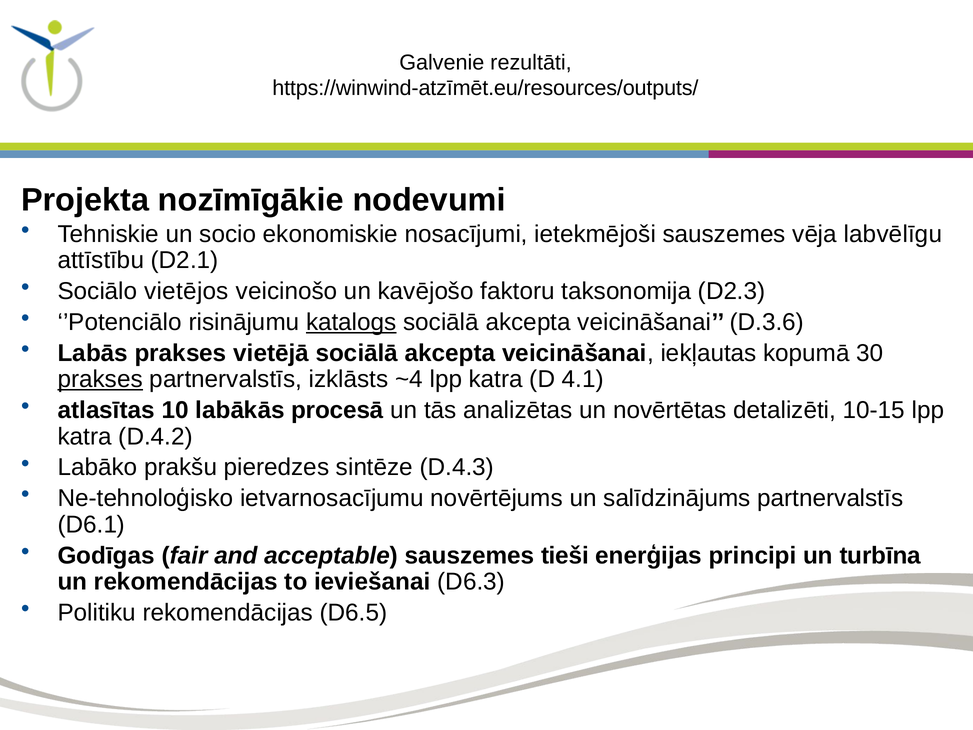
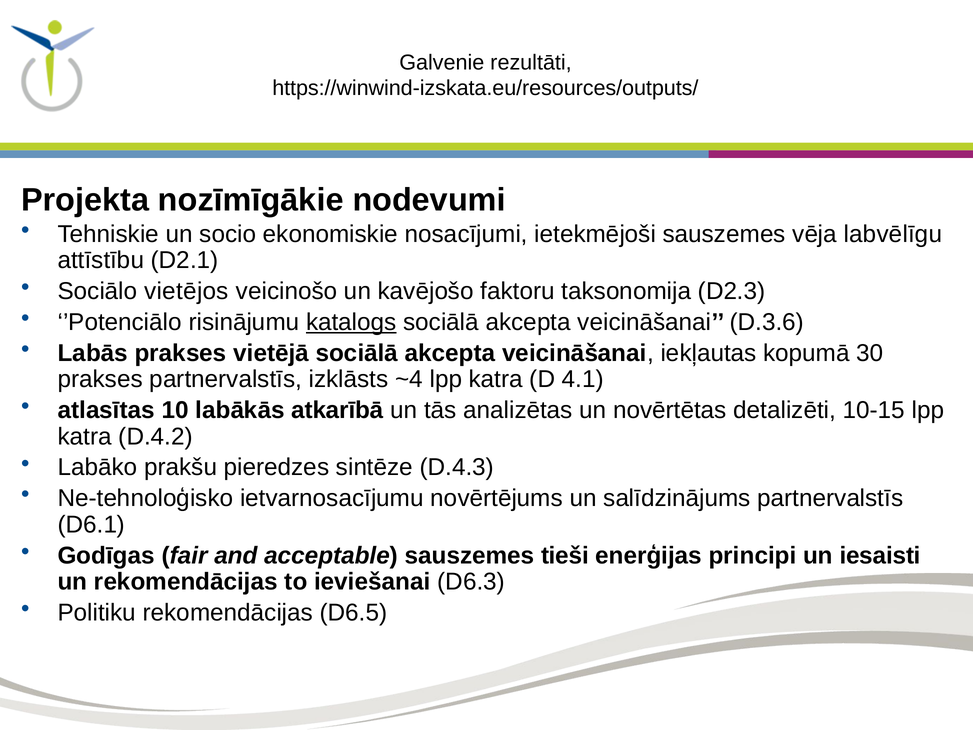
https://winwind-atzīmēt.eu/resources/outputs/: https://winwind-atzīmēt.eu/resources/outputs/ -> https://winwind-izskata.eu/resources/outputs/
prakses at (100, 379) underline: present -> none
procesā: procesā -> atkarībā
turbīna: turbīna -> iesaisti
